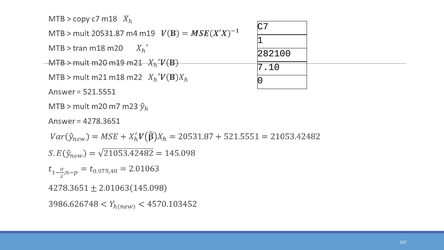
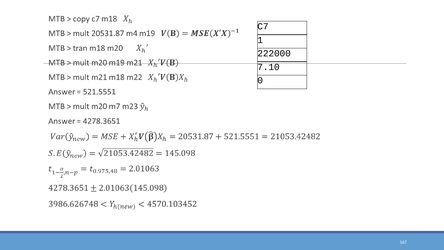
282100: 282100 -> 222000
